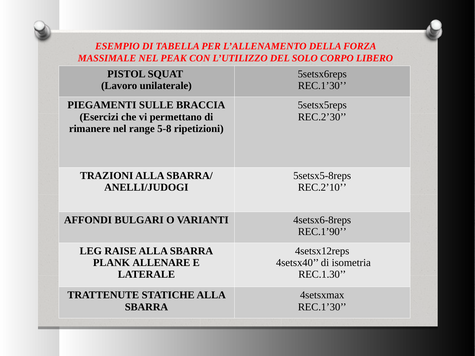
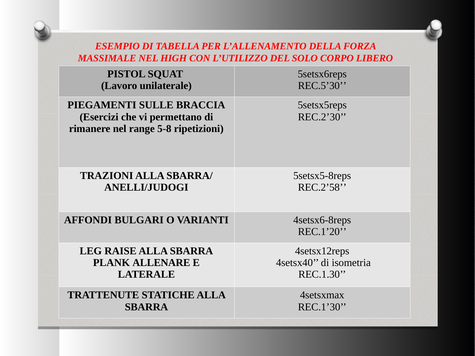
PEAK: PEAK -> HIGH
REC.1’30 at (322, 86): REC.1’30 -> REC.5’30
REC.2’10: REC.2’10 -> REC.2’58
REC.1’90: REC.1’90 -> REC.1’20
